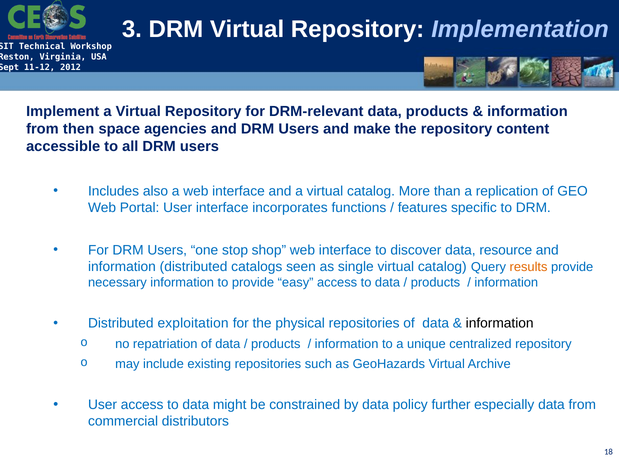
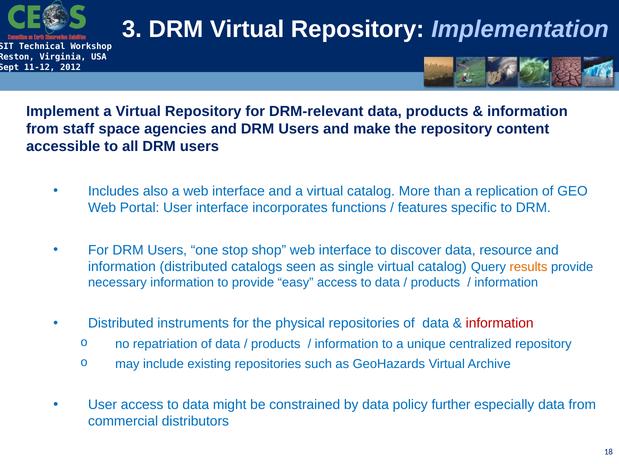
then: then -> staff
exploitation: exploitation -> instruments
information at (500, 324) colour: black -> red
